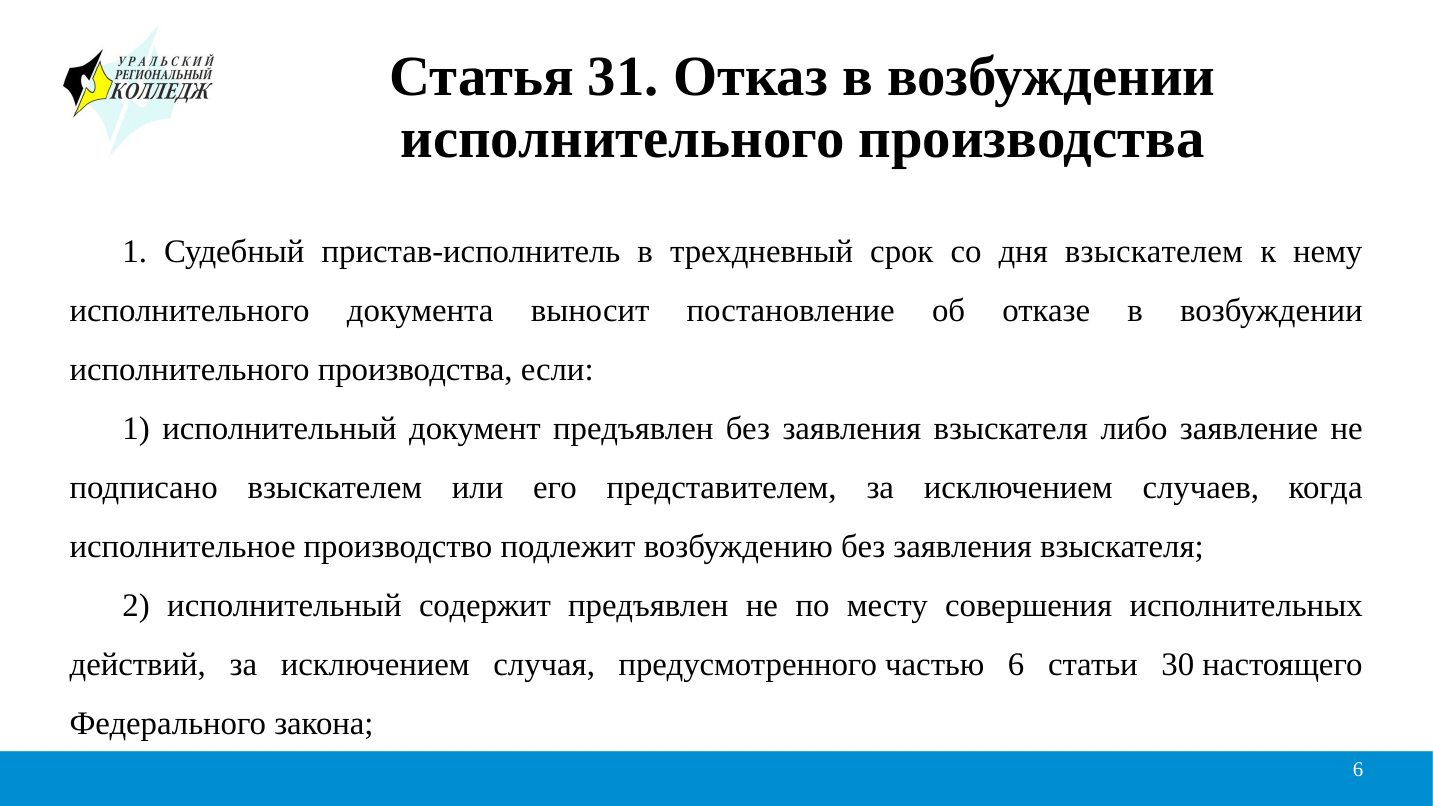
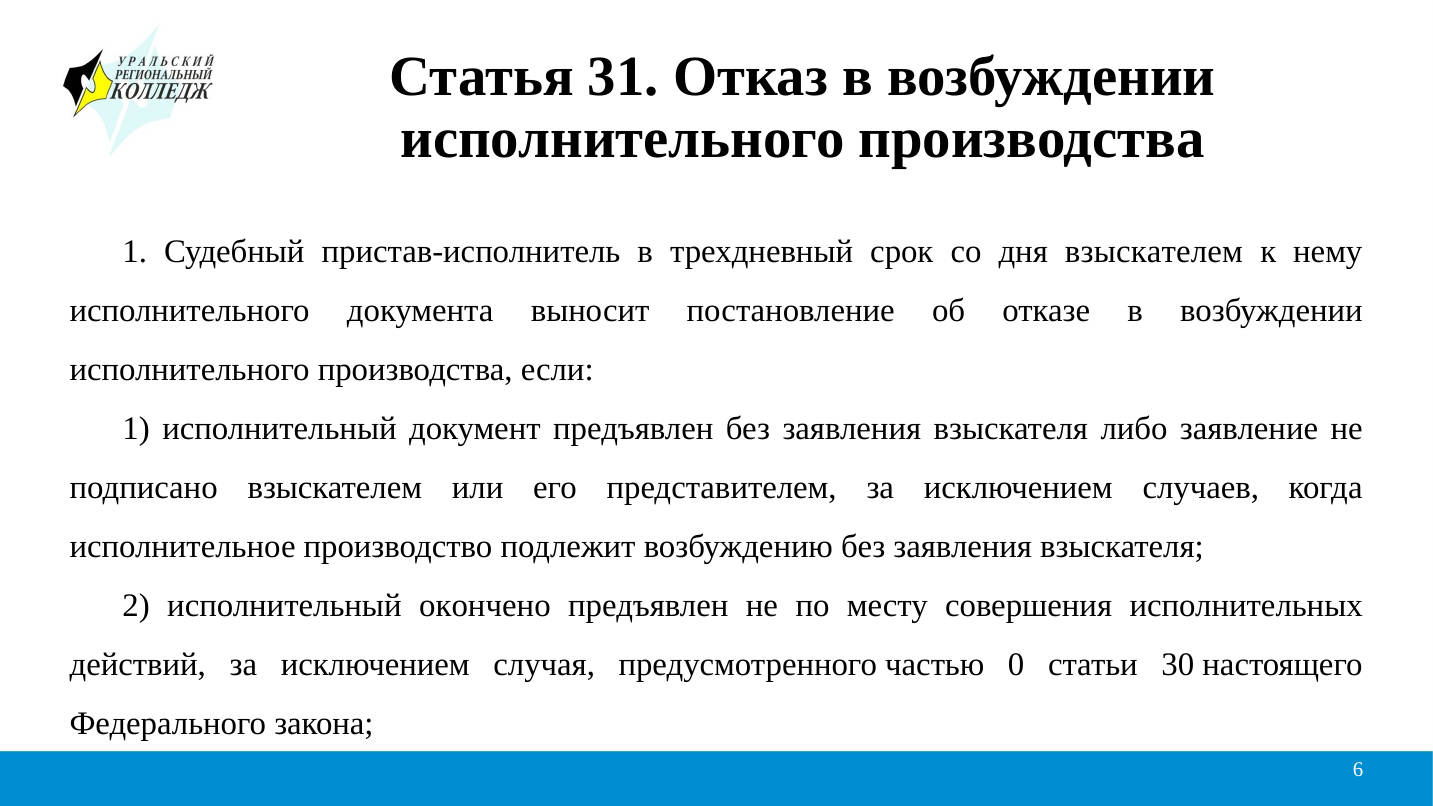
содержит: содержит -> окончено
частью 6: 6 -> 0
